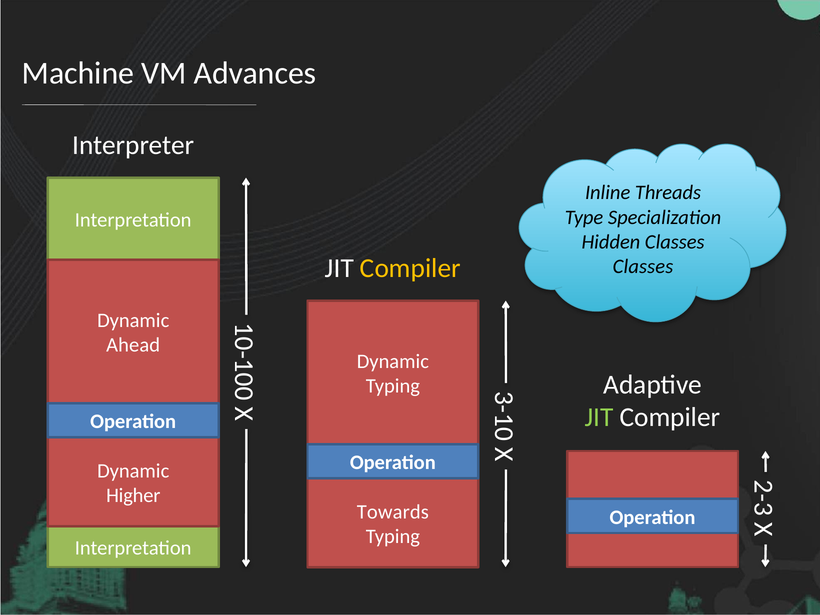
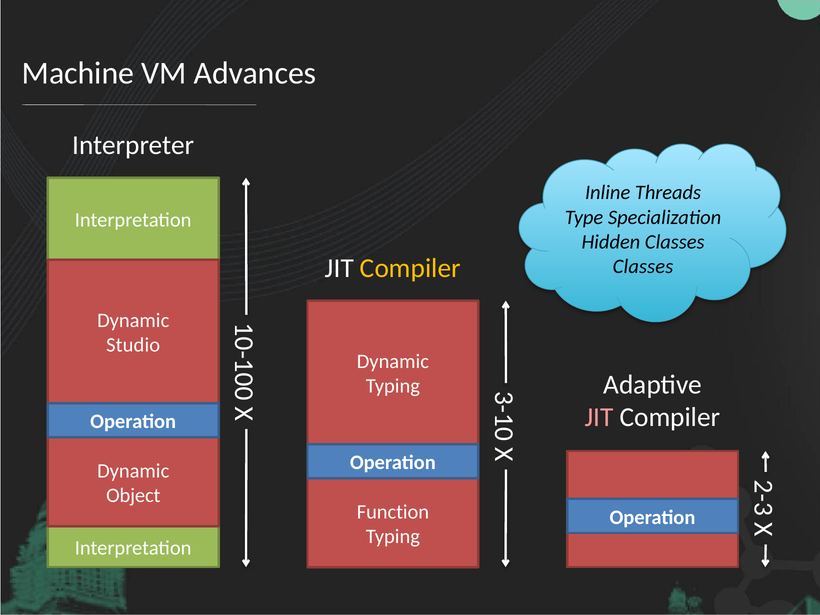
Ahead: Ahead -> Studio
JIT at (599, 417) colour: light green -> pink
Higher: Higher -> Object
Towards: Towards -> Function
